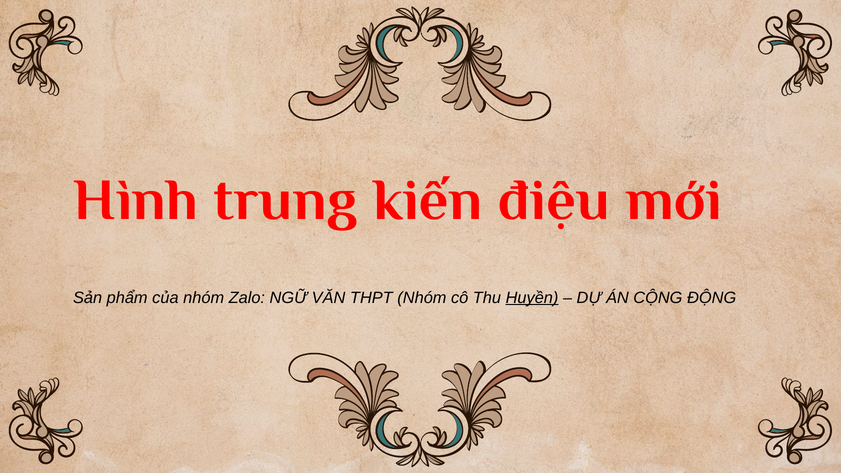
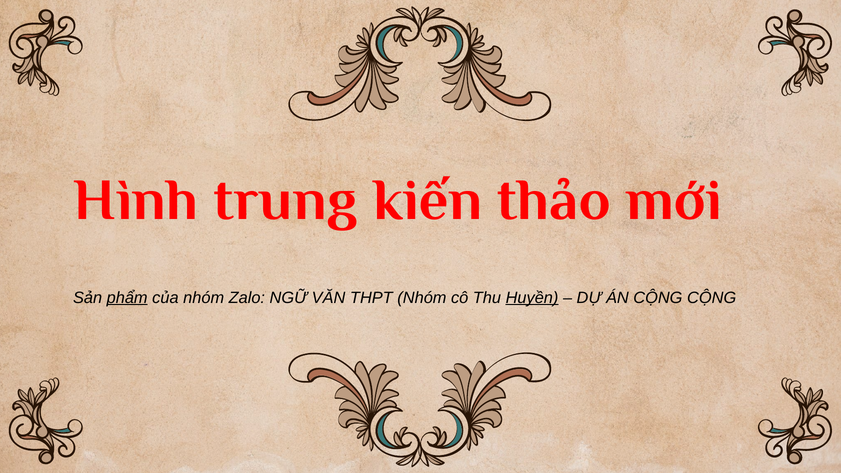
điệu: điệu -> thảo
phẩm underline: none -> present
CỘNG ĐỘNG: ĐỘNG -> CỘNG
